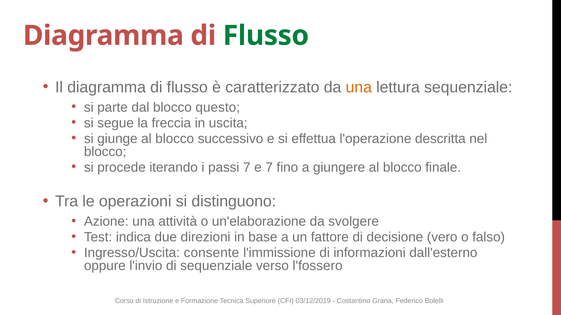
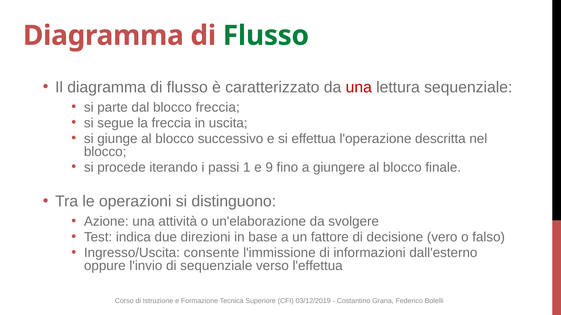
una at (359, 87) colour: orange -> red
blocco questo: questo -> freccia
passi 7: 7 -> 1
e 7: 7 -> 9
l'fossero: l'fossero -> l'effettua
